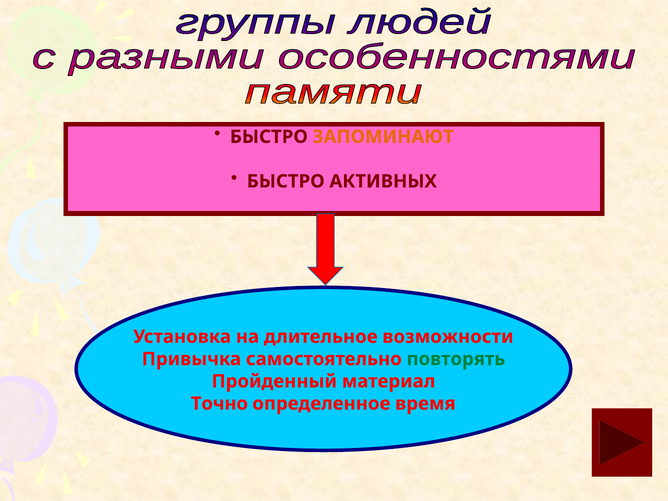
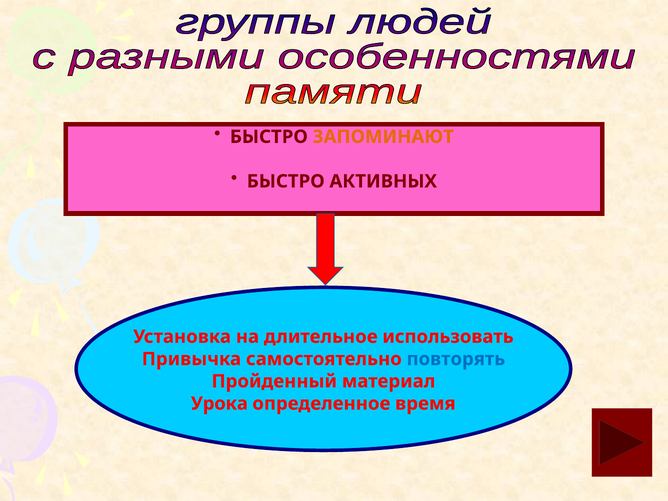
возможности: возможности -> использовать
повторять colour: green -> blue
Точно: Точно -> Урока
